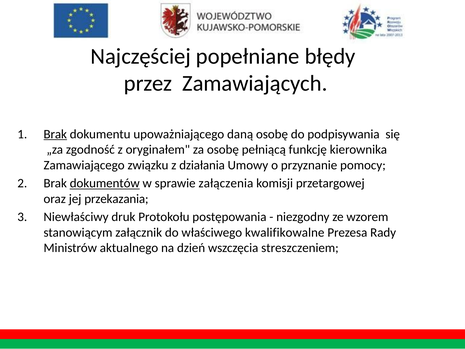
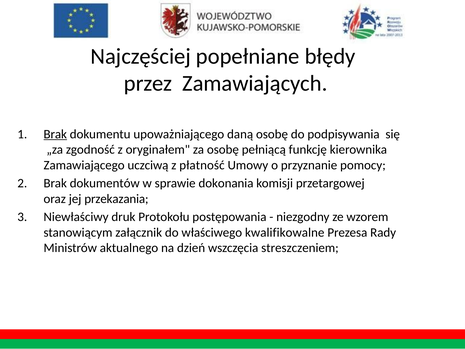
związku: związku -> uczciwą
działania: działania -> płatność
dokumentów underline: present -> none
załączenia: załączenia -> dokonania
